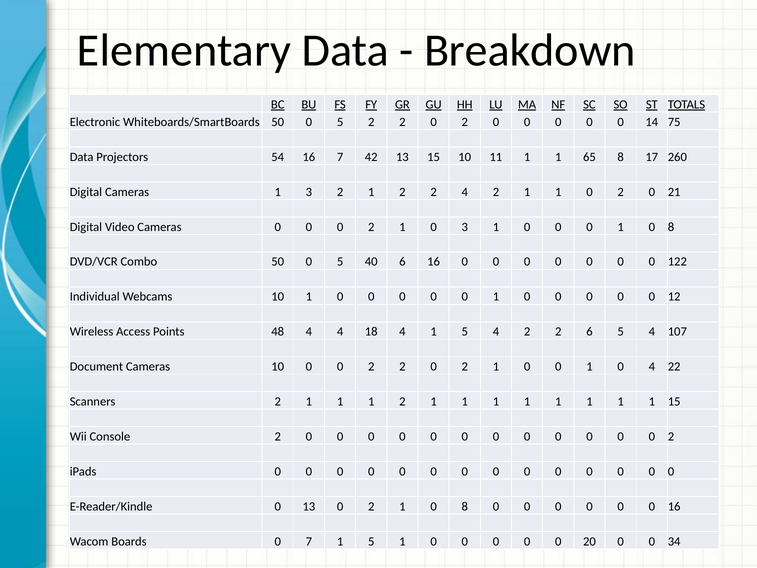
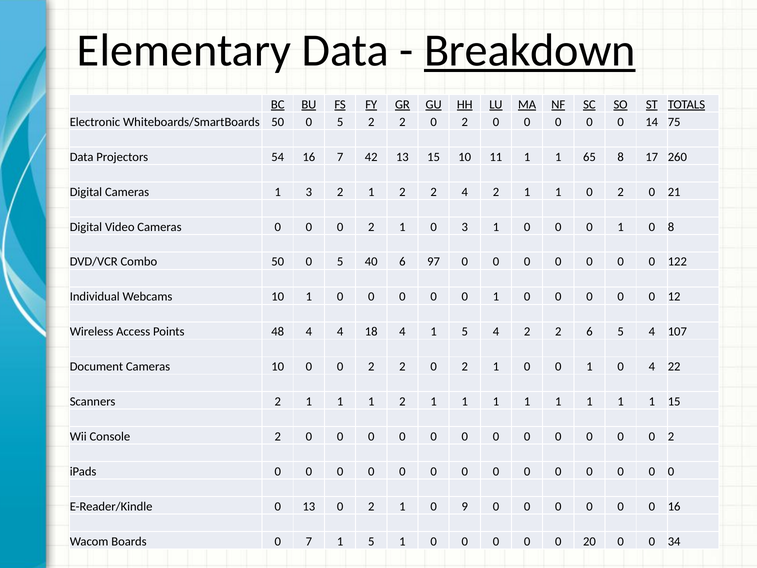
Breakdown underline: none -> present
6 16: 16 -> 97
2 1 0 8: 8 -> 9
